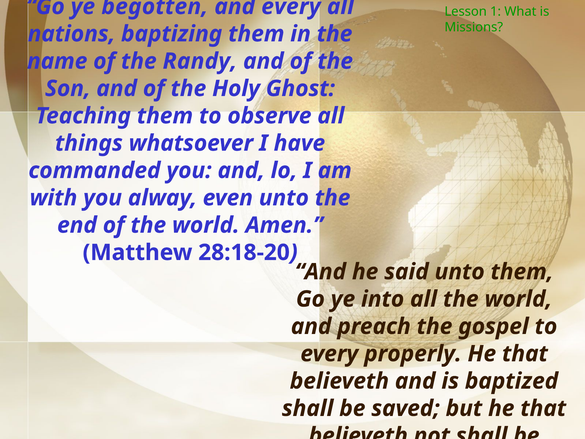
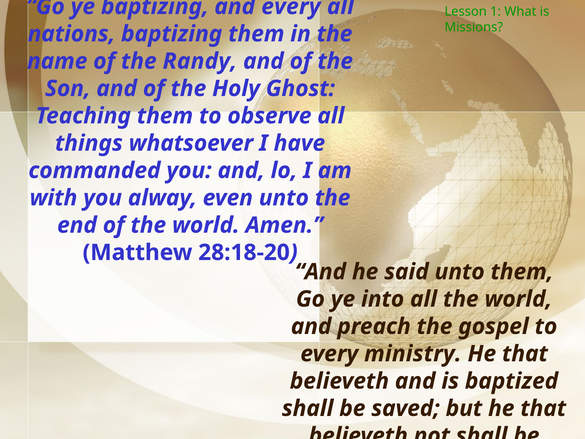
ye begotten: begotten -> baptizing
properly: properly -> ministry
